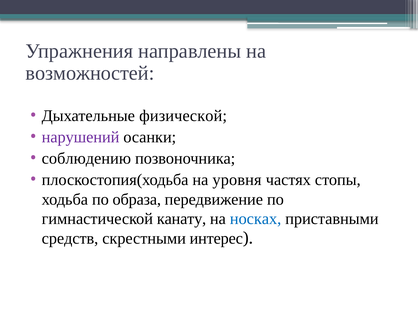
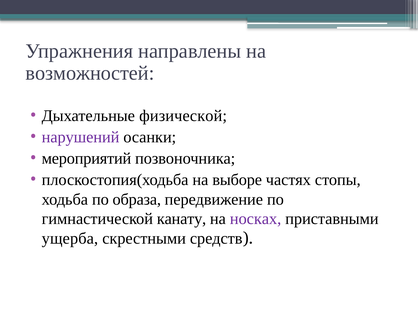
соблюдению: соблюдению -> мероприятий
уровня: уровня -> выборе
носках colour: blue -> purple
средств: средств -> ущерба
интерес: интерес -> средств
